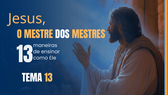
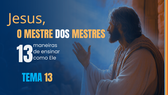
TEMA colour: white -> light blue
